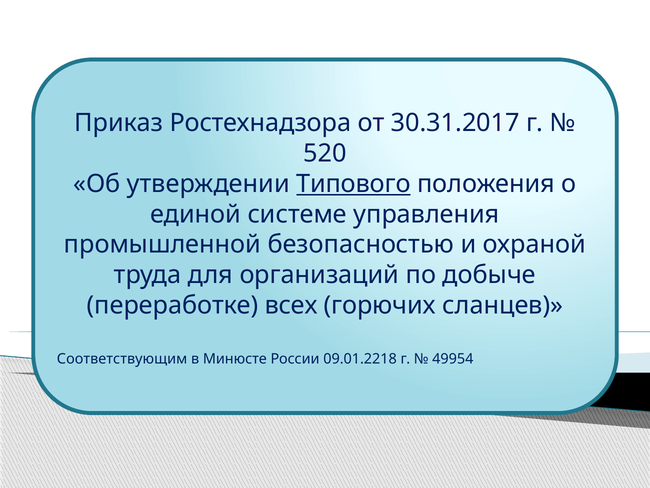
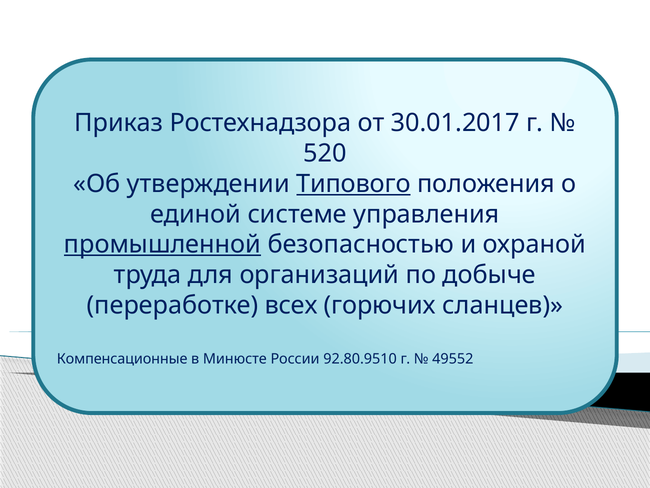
30.31.2017: 30.31.2017 -> 30.01.2017
промышленной underline: none -> present
Соответствующим: Соответствующим -> Компенсационные
09.01.2218: 09.01.2218 -> 92.80.9510
49954: 49954 -> 49552
